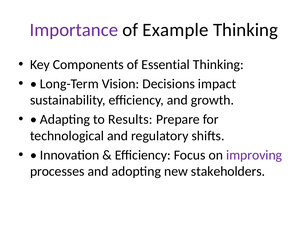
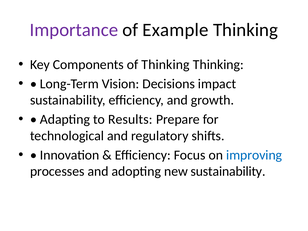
of Essential: Essential -> Thinking
improving colour: purple -> blue
new stakeholders: stakeholders -> sustainability
